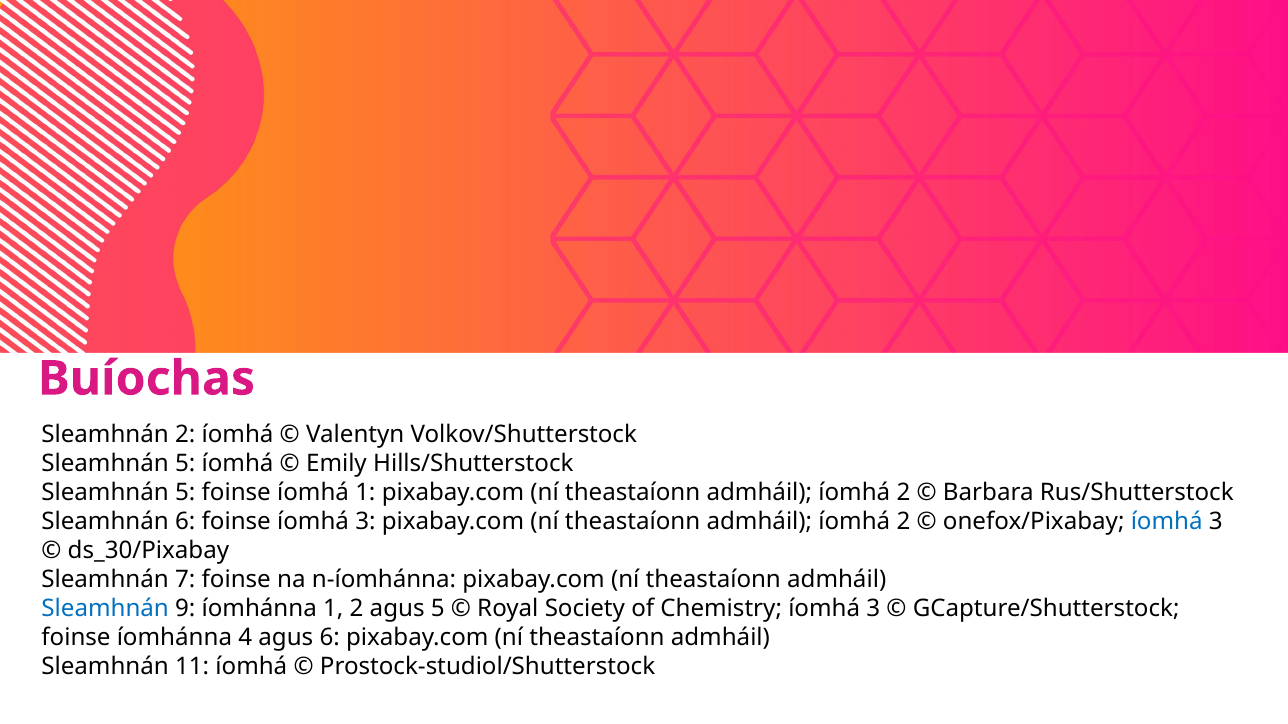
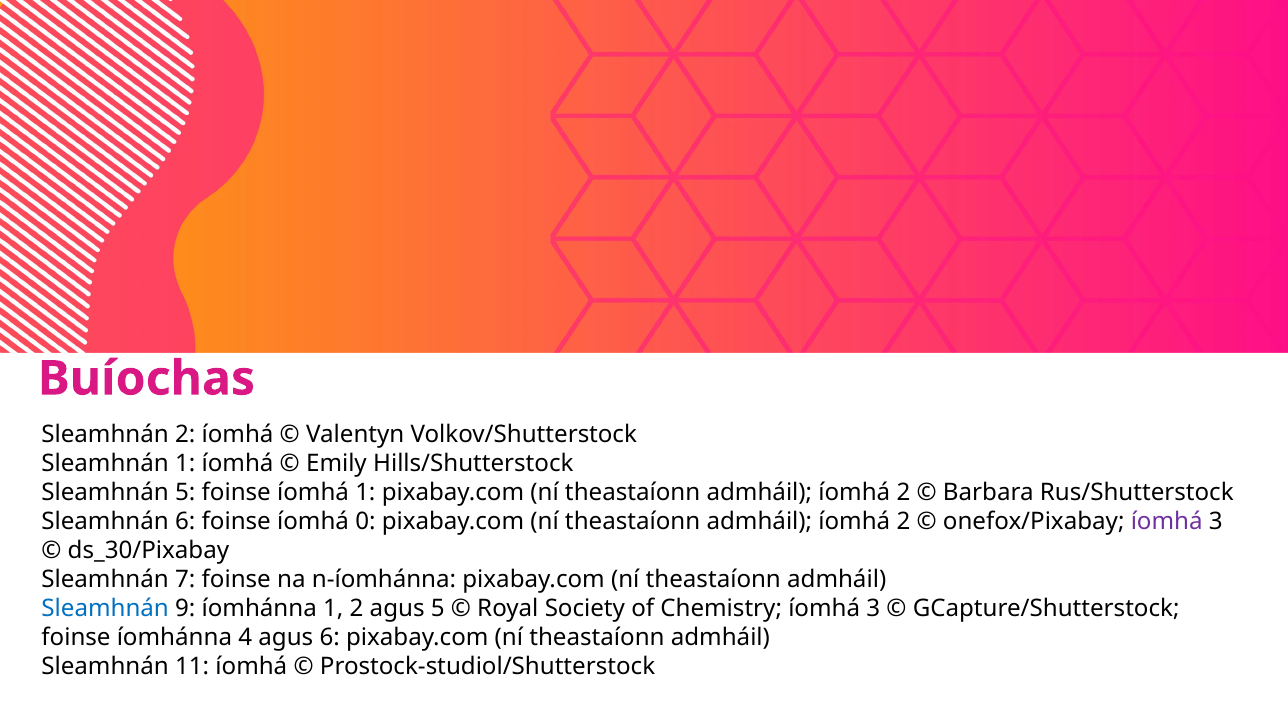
5 at (185, 464): 5 -> 1
foinse íomhá 3: 3 -> 0
íomhá at (1167, 522) colour: blue -> purple
